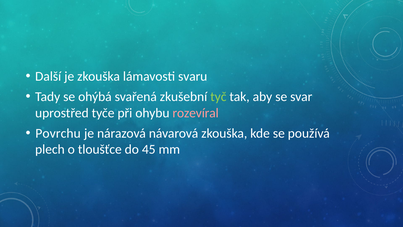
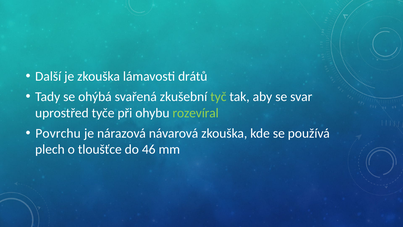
svaru: svaru -> drátů
rozevíral colour: pink -> light green
45: 45 -> 46
